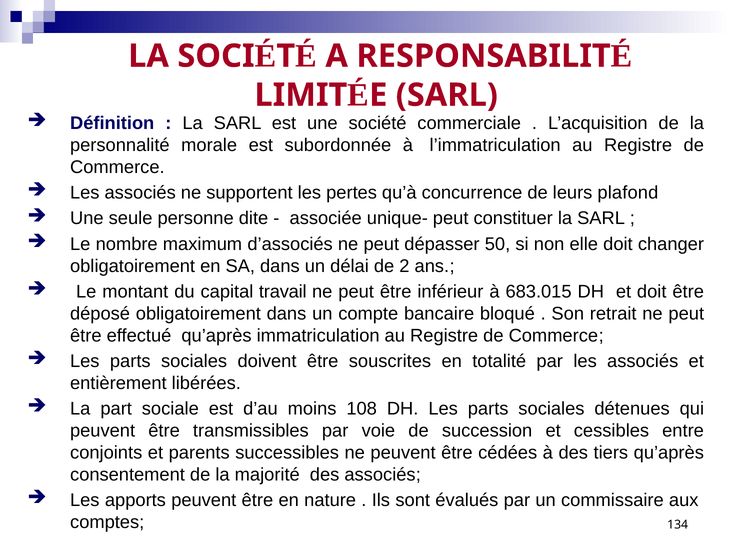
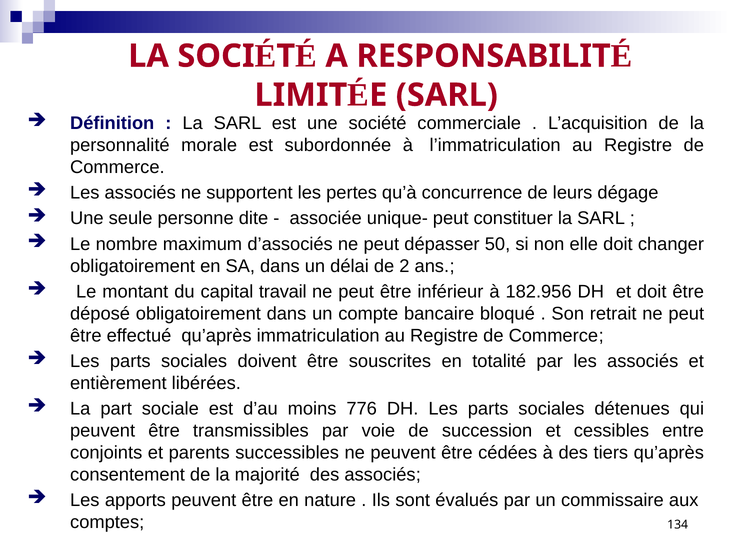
plafond: plafond -> dégage
683.015: 683.015 -> 182.956
108: 108 -> 776
